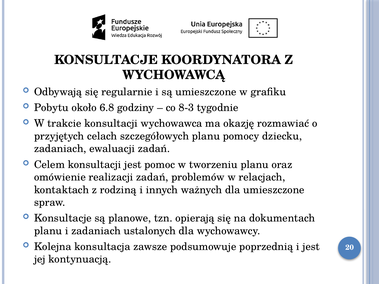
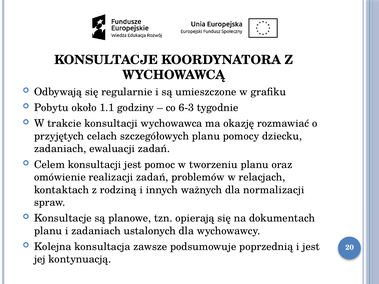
6.8: 6.8 -> 1.1
8-3: 8-3 -> 6-3
dla umieszczone: umieszczone -> normalizacji
